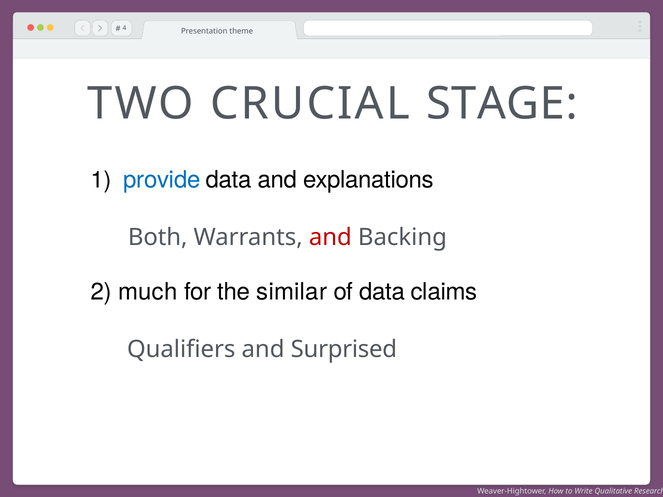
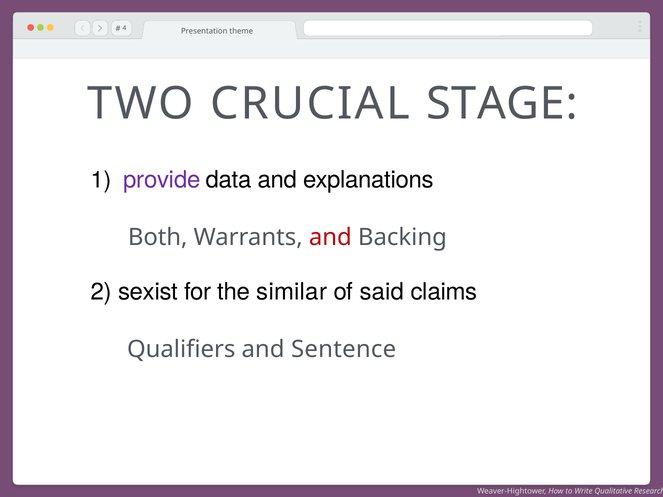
provide colour: blue -> purple
much: much -> sexist
of data: data -> said
Surprised: Surprised -> Sentence
